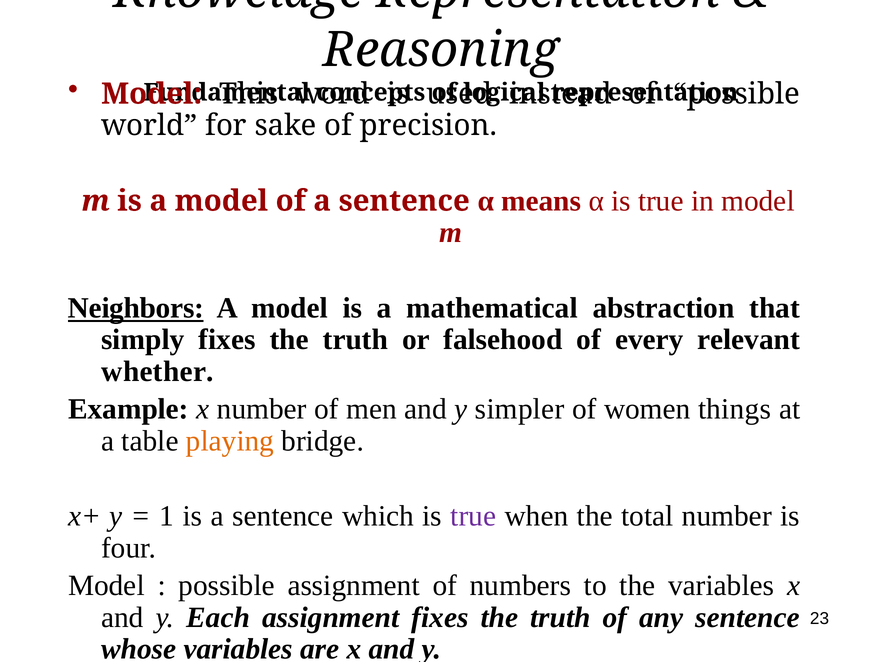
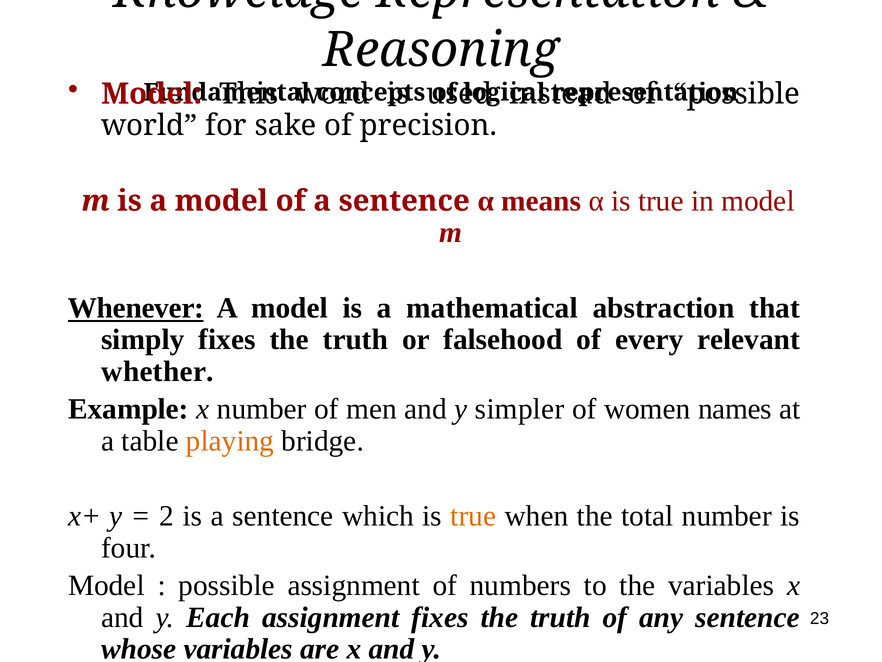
Neighbors: Neighbors -> Whenever
things: things -> names
1: 1 -> 2
true at (473, 516) colour: purple -> orange
